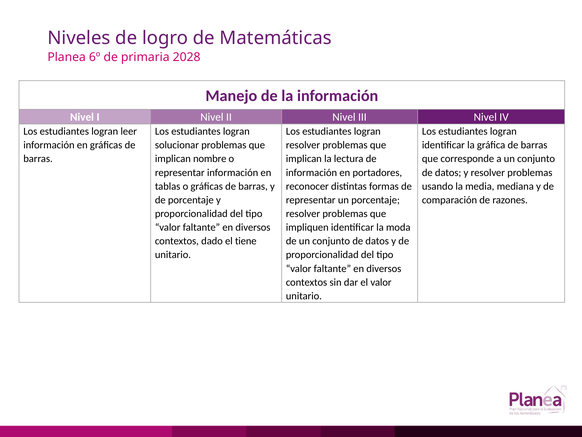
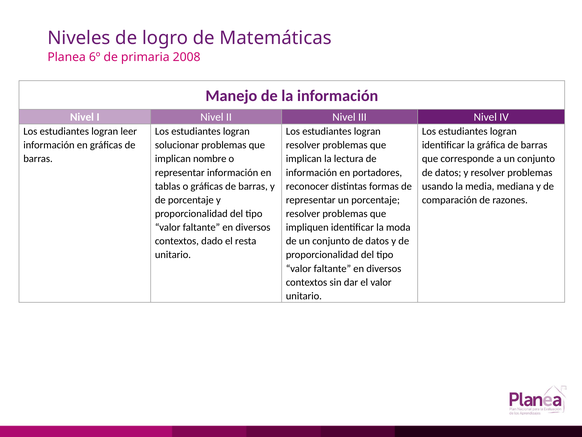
2028: 2028 -> 2008
tiene: tiene -> resta
